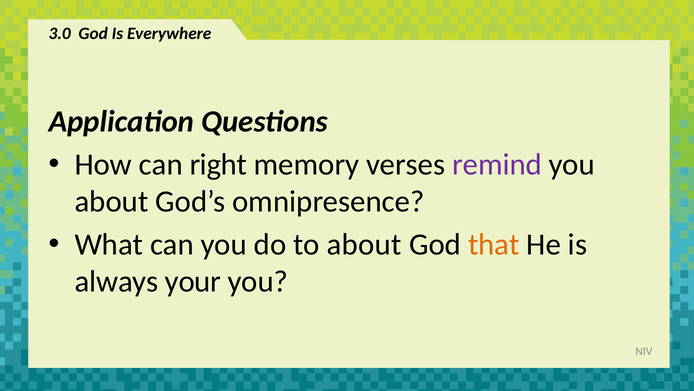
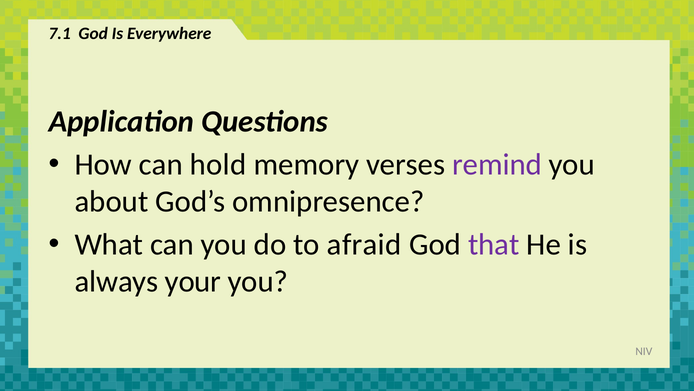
3.0: 3.0 -> 7.1
right: right -> hold
to about: about -> afraid
that colour: orange -> purple
